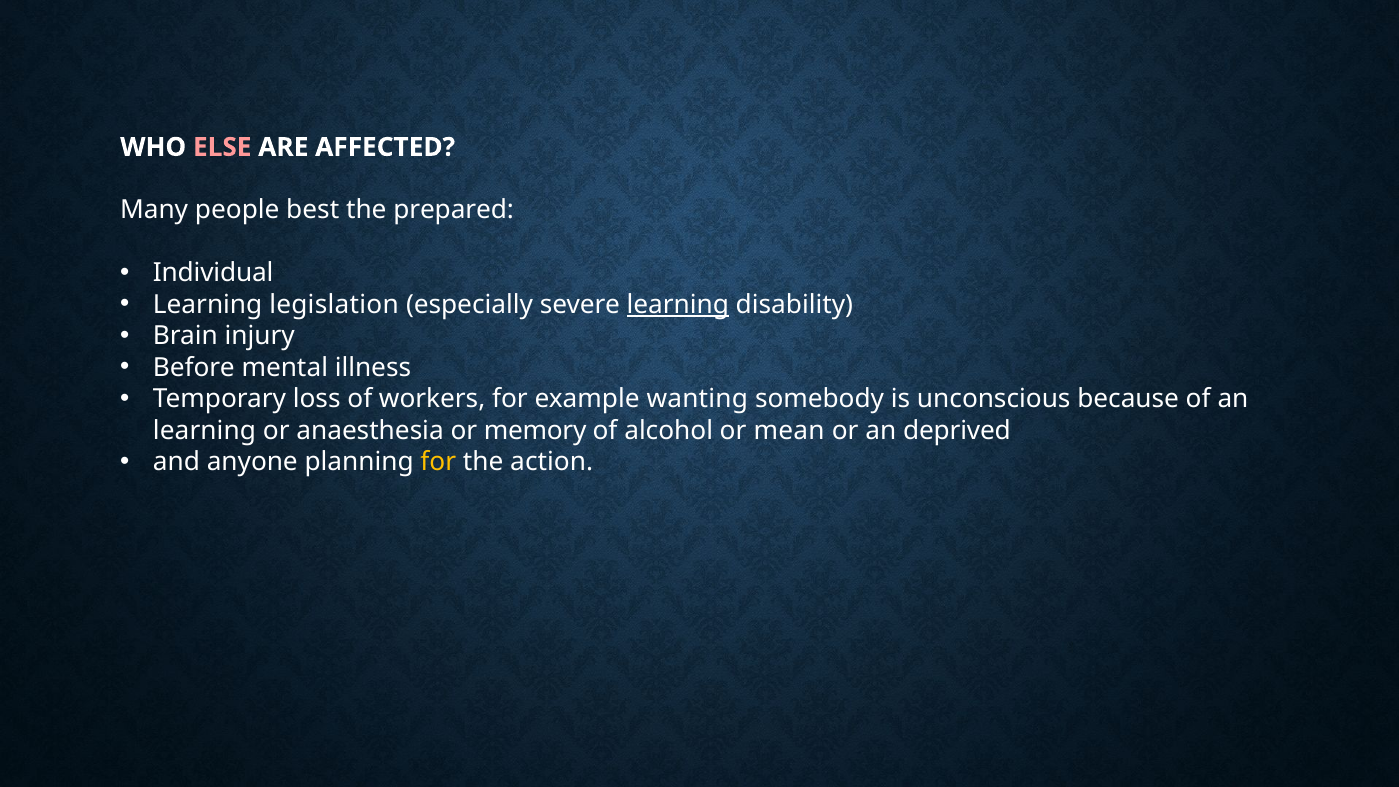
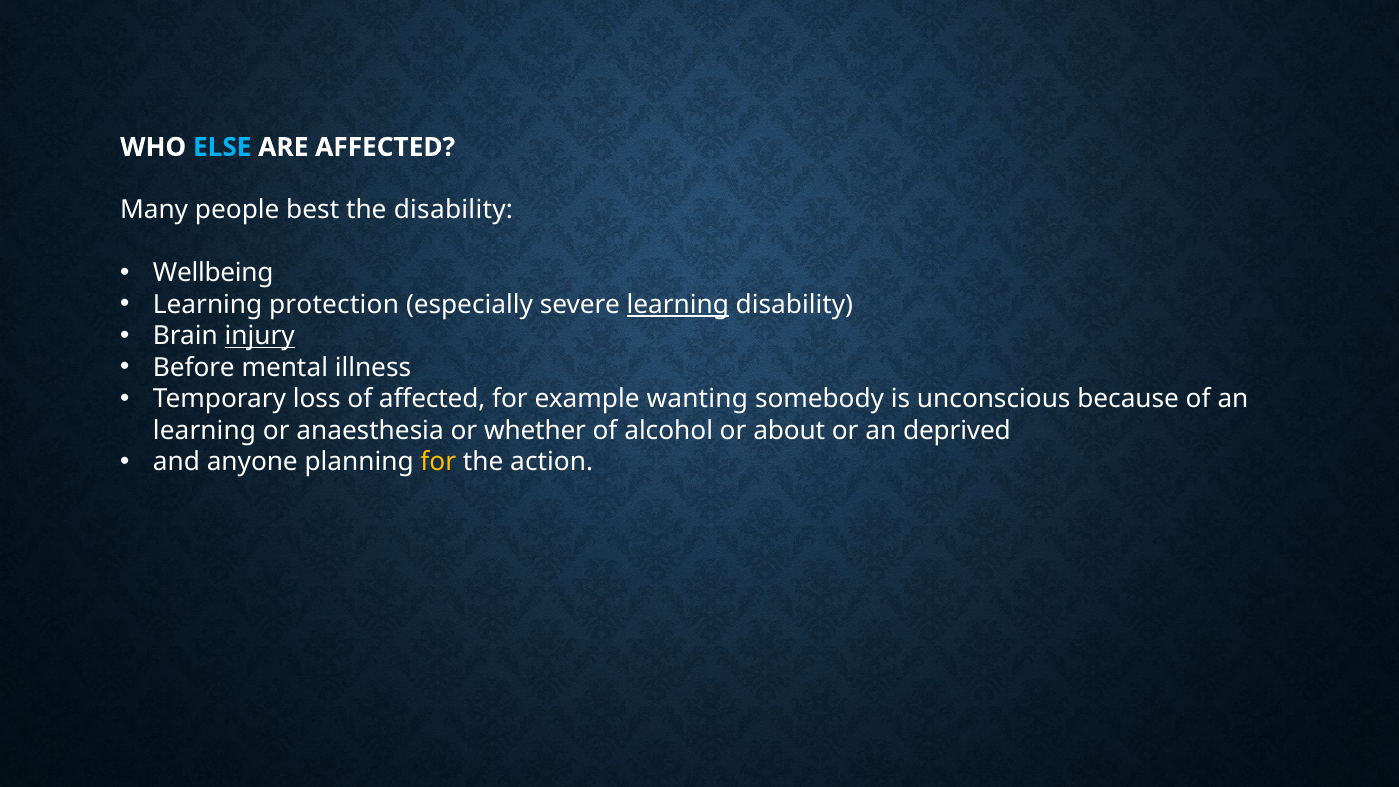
ELSE colour: pink -> light blue
the prepared: prepared -> disability
Individual: Individual -> Wellbeing
legislation: legislation -> protection
injury underline: none -> present
of workers: workers -> affected
memory: memory -> whether
mean: mean -> about
